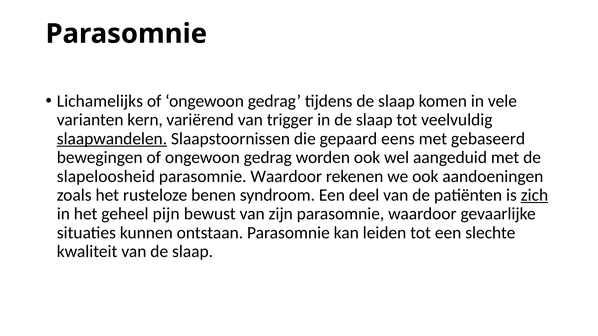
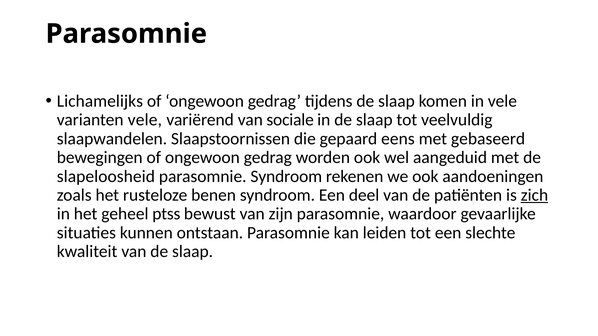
varianten kern: kern -> vele
trigger: trigger -> sociale
slaapwandelen underline: present -> none
Waardoor at (286, 176): Waardoor -> Syndroom
pijn: pijn -> ptss
